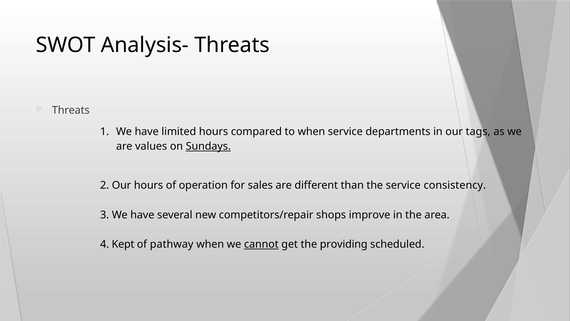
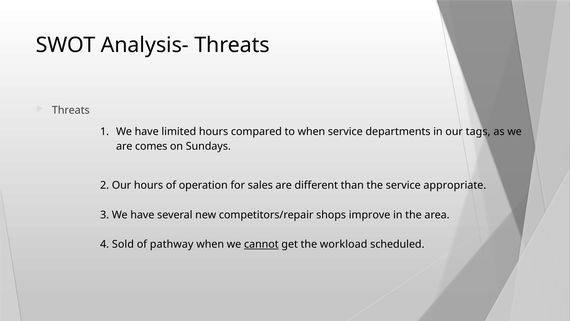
values: values -> comes
Sundays underline: present -> none
consistency: consistency -> appropriate
Kept: Kept -> Sold
providing: providing -> workload
